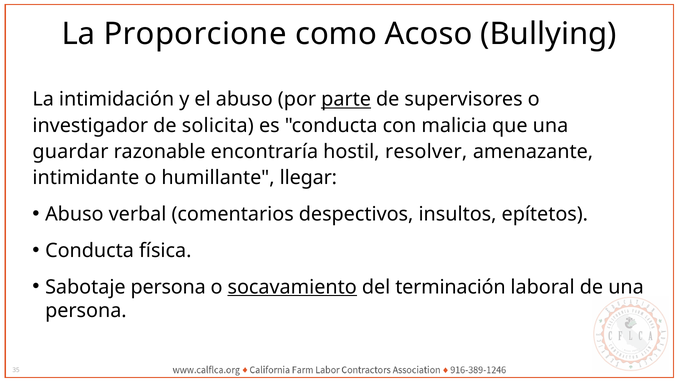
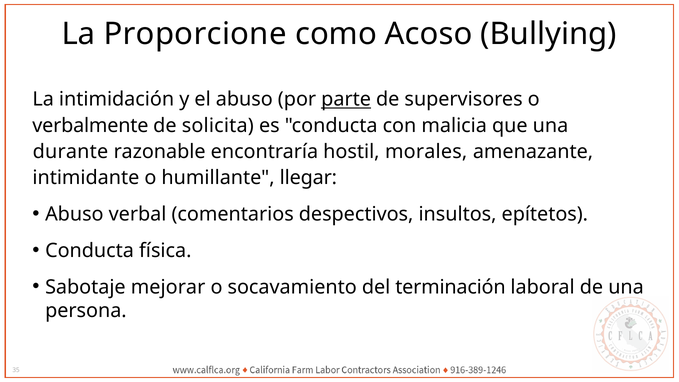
investigador: investigador -> verbalmente
guardar: guardar -> durante
resolver: resolver -> morales
Sabotaje persona: persona -> mejorar
socavamiento underline: present -> none
